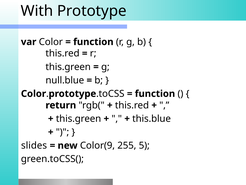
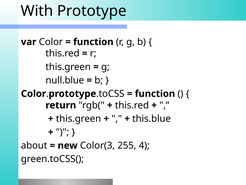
slides: slides -> about
Color(9: Color(9 -> Color(3
5: 5 -> 4
